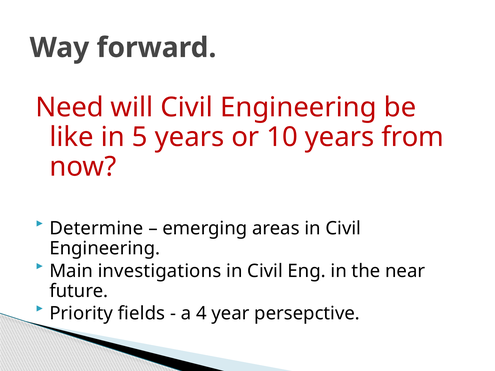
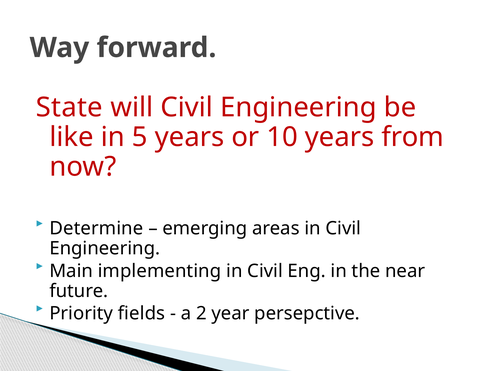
Need: Need -> State
investigations: investigations -> implementing
4: 4 -> 2
